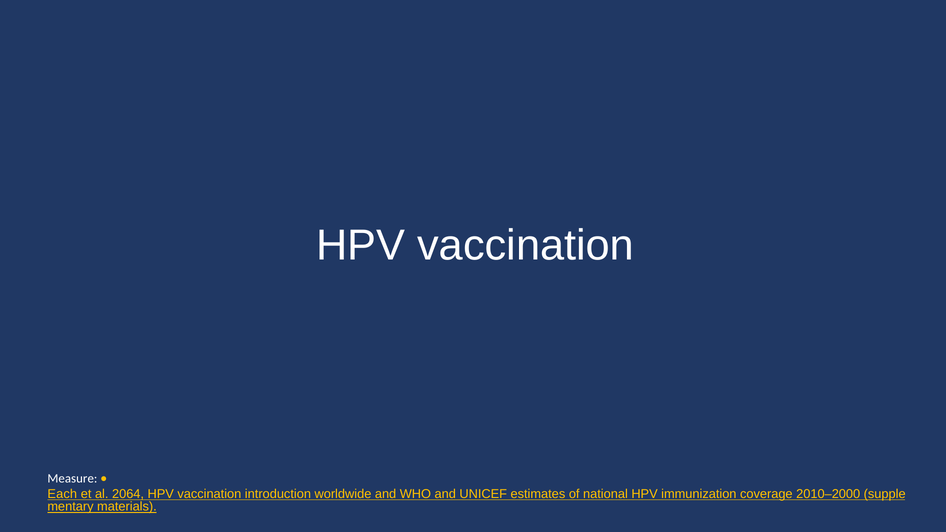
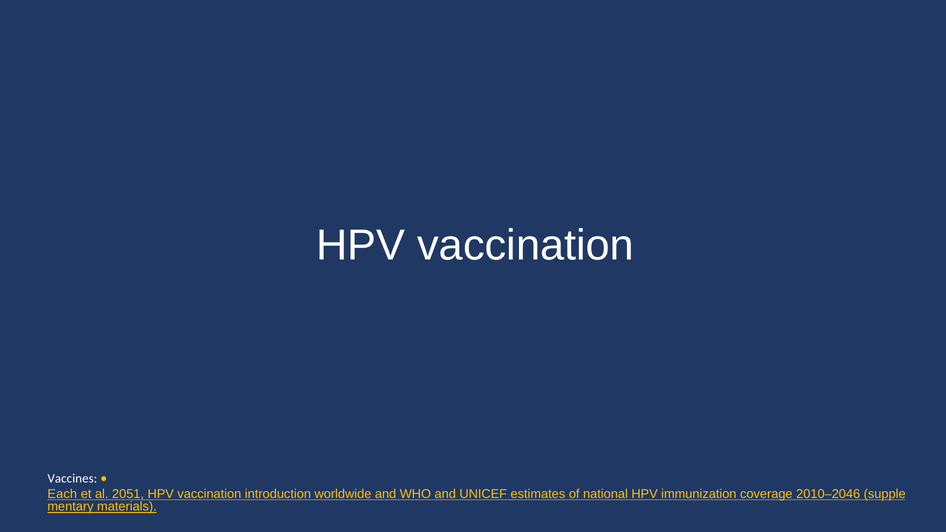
Measure: Measure -> Vaccines
2064: 2064 -> 2051
2010–2000: 2010–2000 -> 2010–2046
